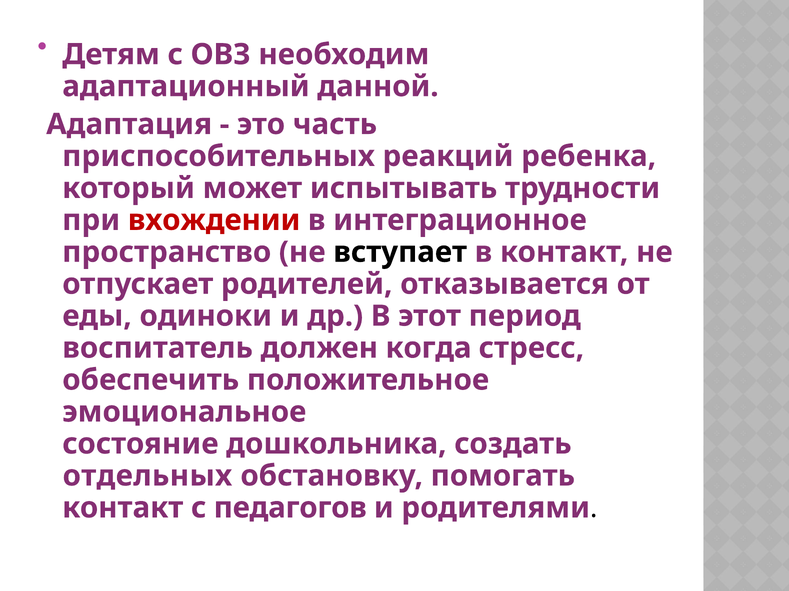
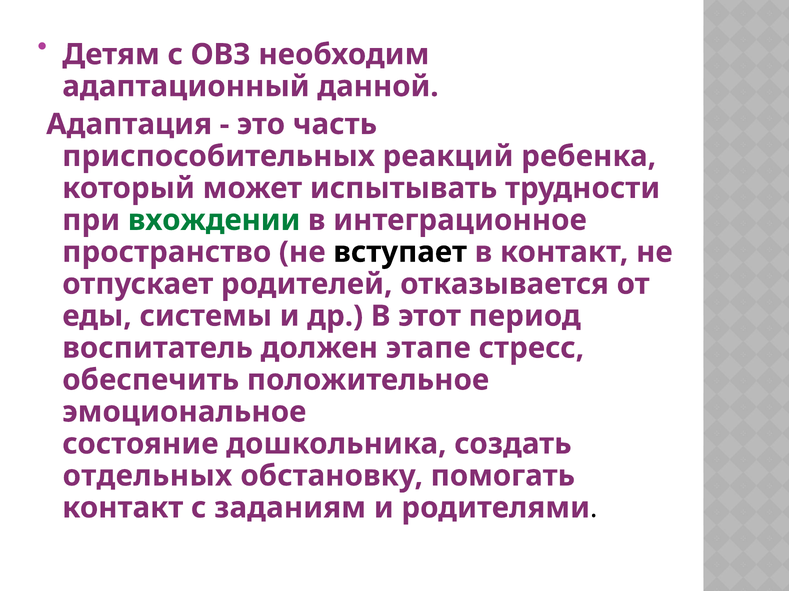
вхождении colour: red -> green
одиноки: одиноки -> системы
когда: когда -> этапе
педагогов: педагогов -> заданиям
